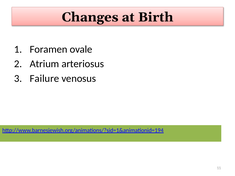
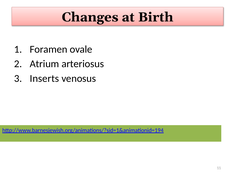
Failure: Failure -> Inserts
